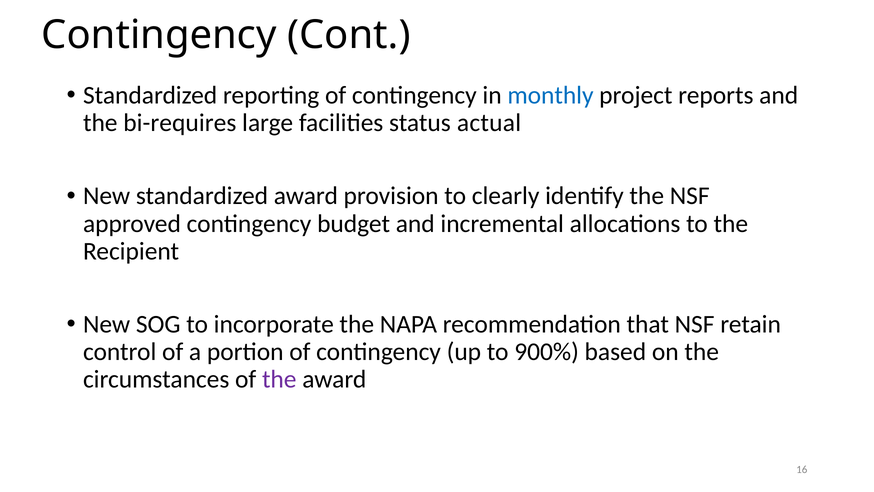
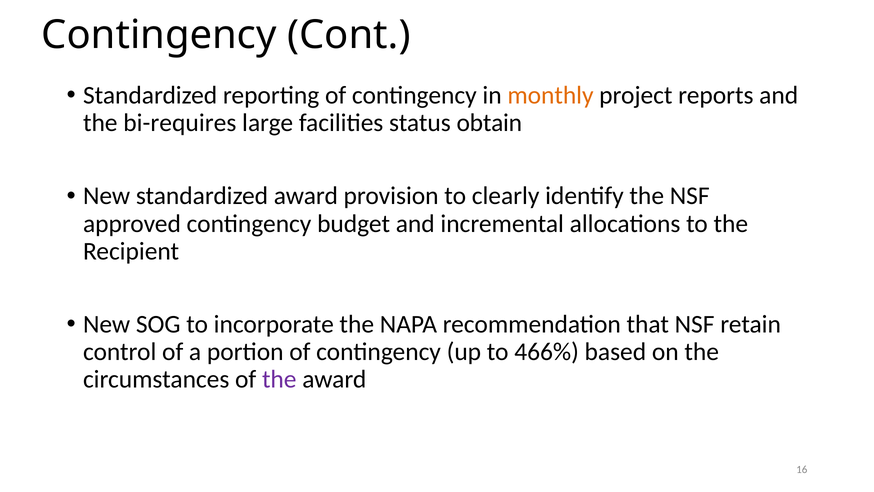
monthly colour: blue -> orange
actual: actual -> obtain
900%: 900% -> 466%
